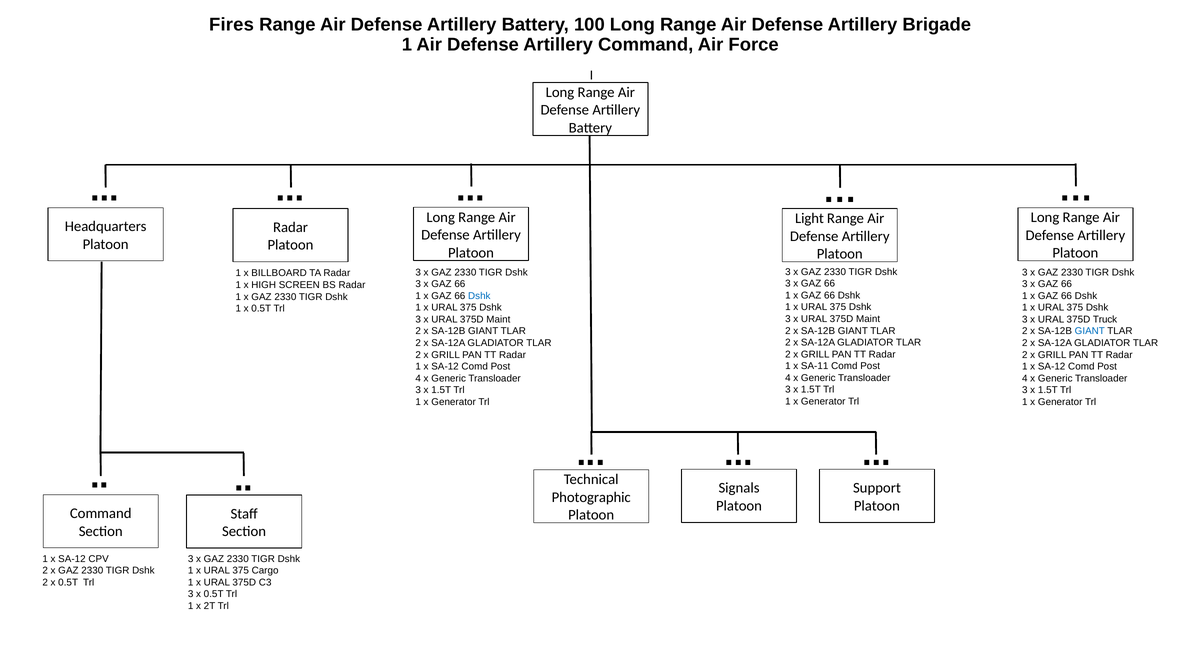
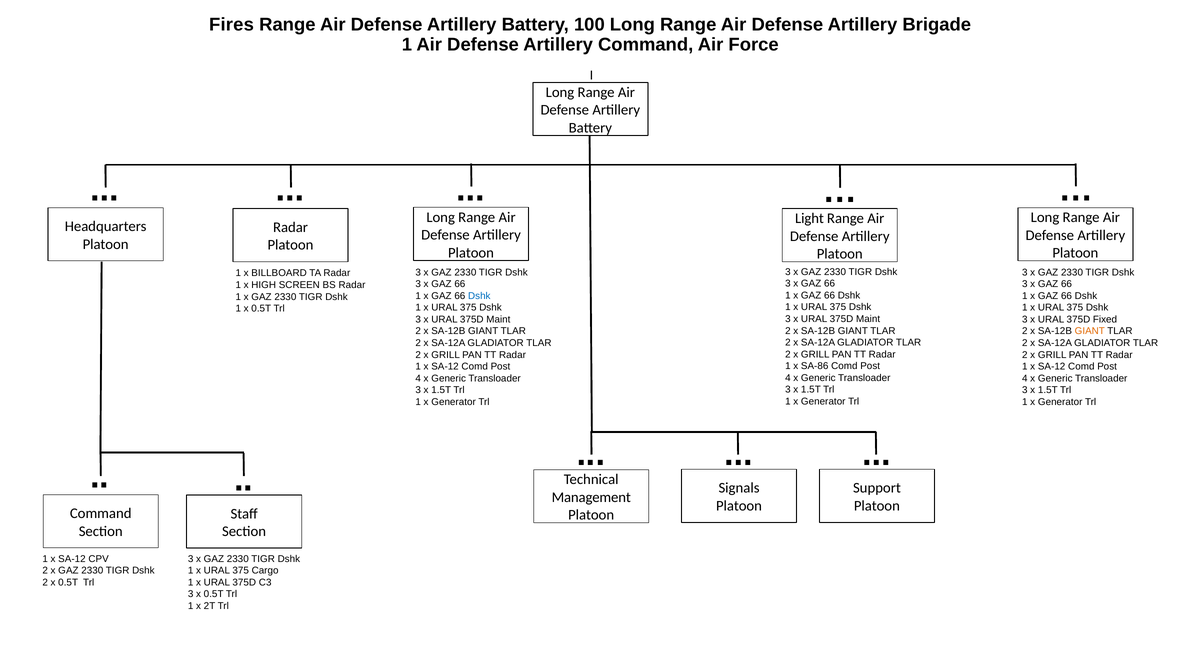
Truck: Truck -> Fixed
GIANT at (1090, 331) colour: blue -> orange
SA-11: SA-11 -> SA-86
Photographic: Photographic -> Management
